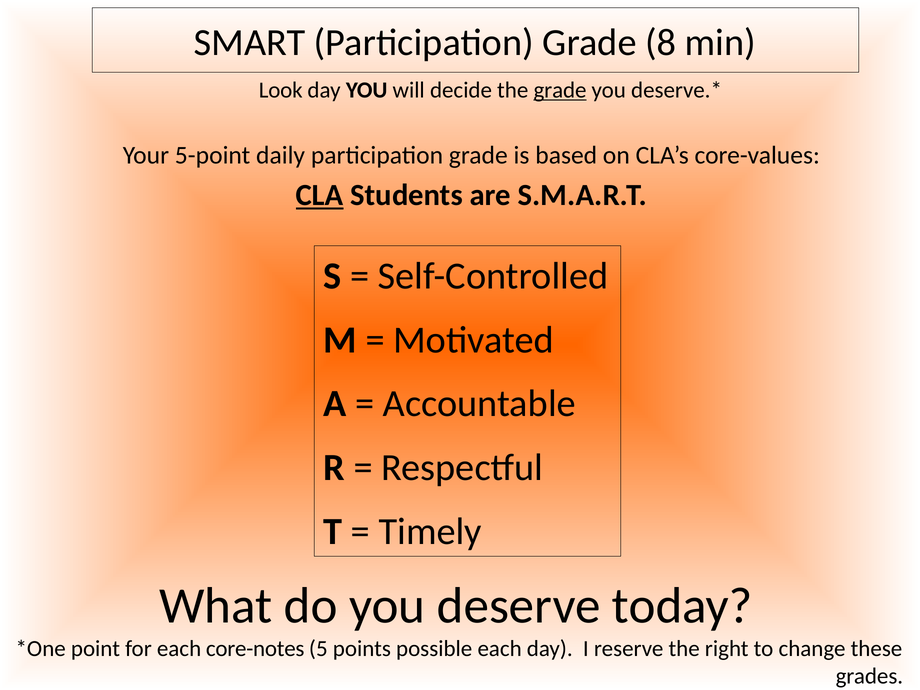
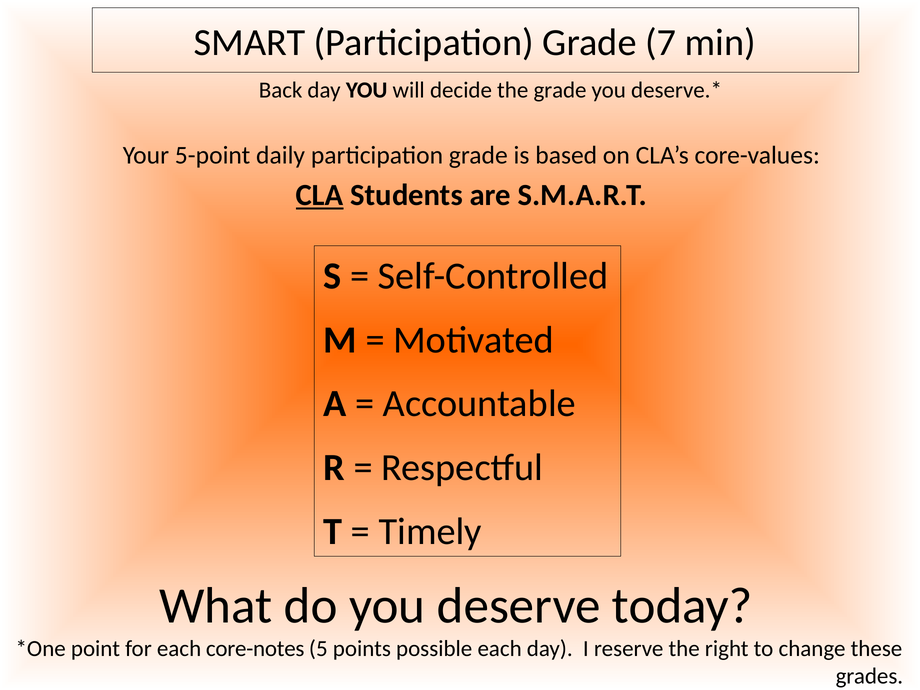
8: 8 -> 7
Look: Look -> Back
grade at (560, 90) underline: present -> none
